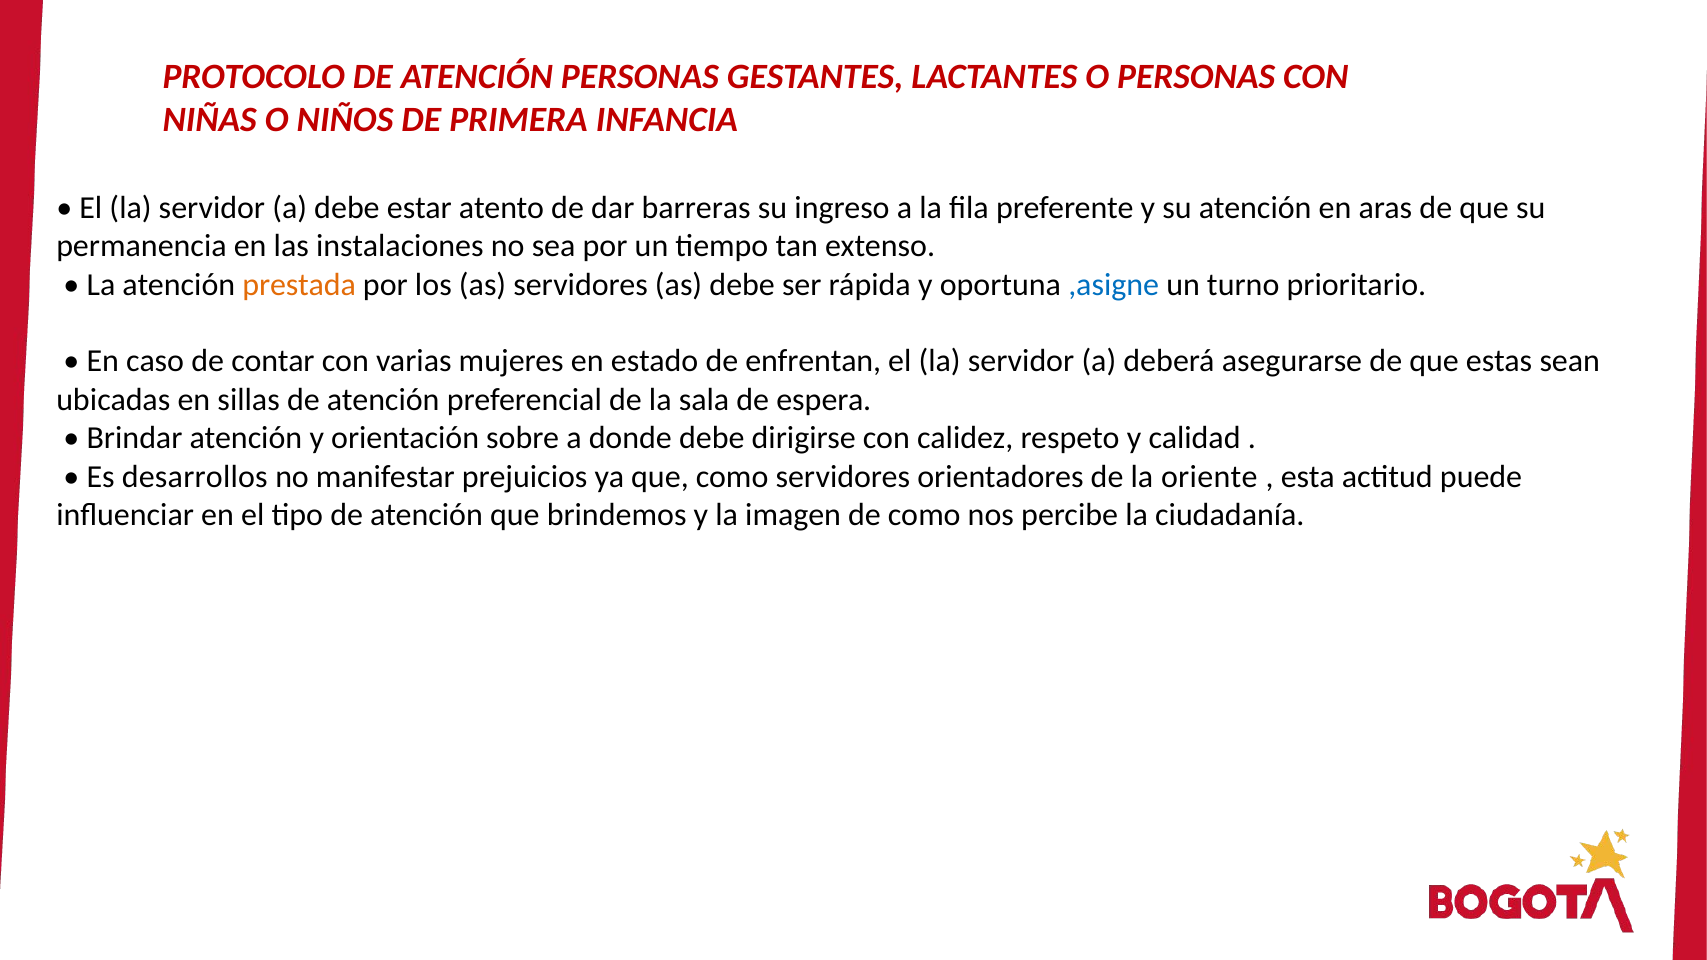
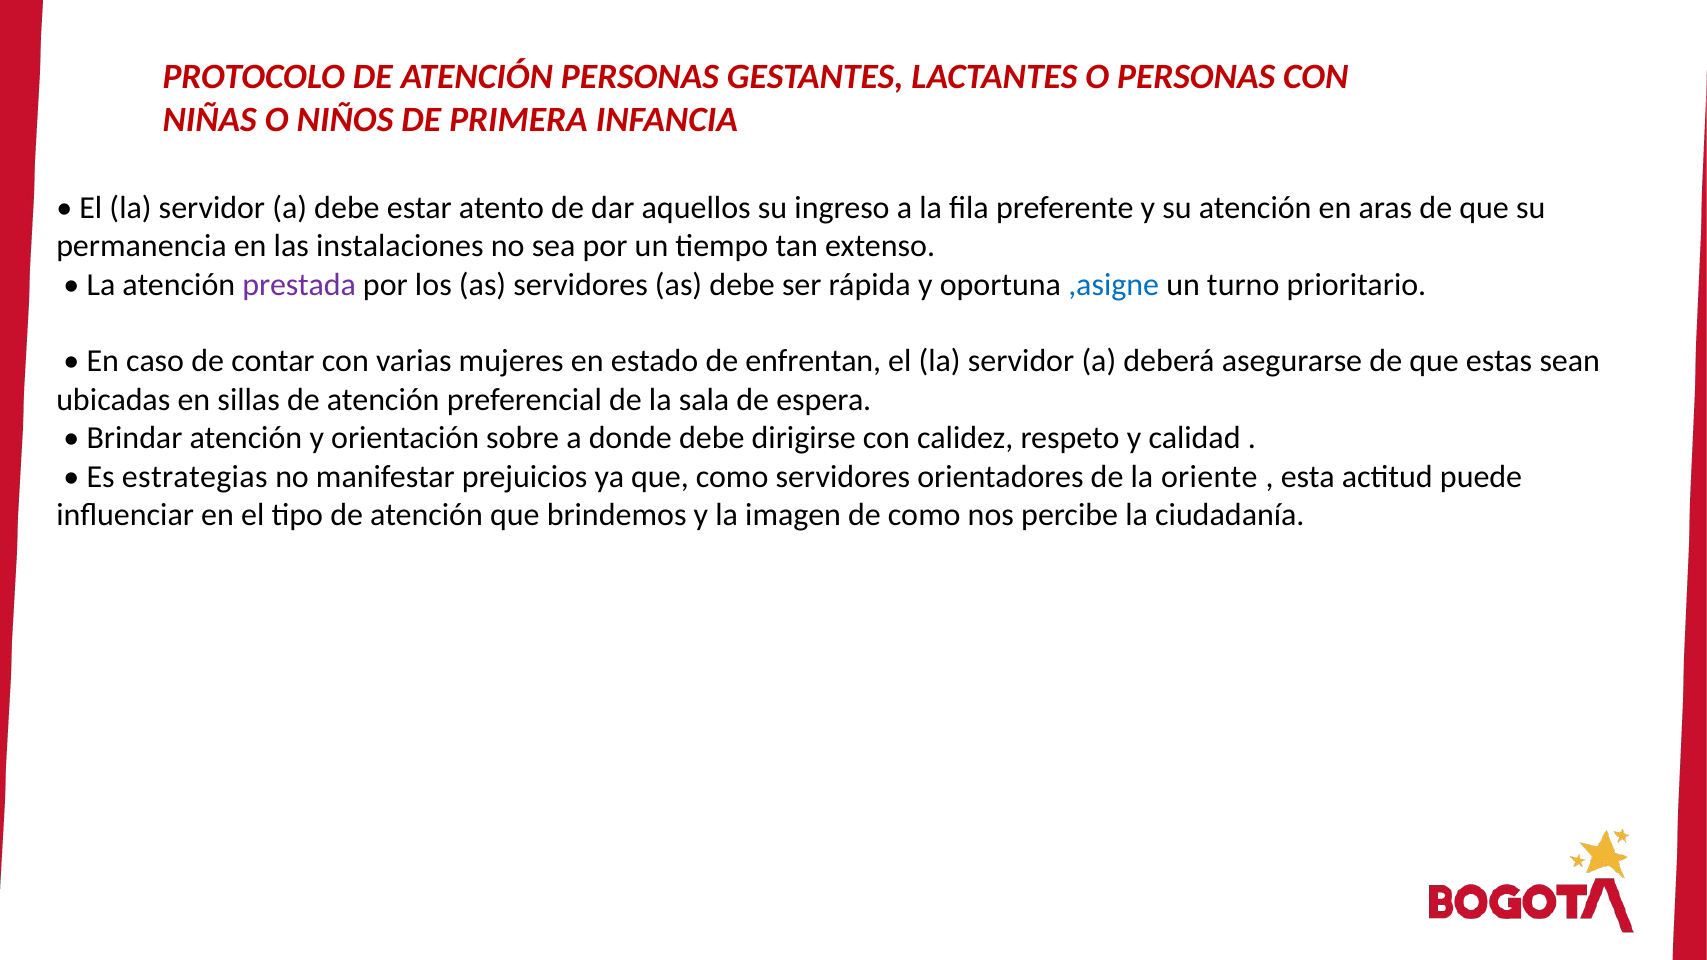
barreras: barreras -> aquellos
prestada colour: orange -> purple
desarrollos: desarrollos -> estrategias
